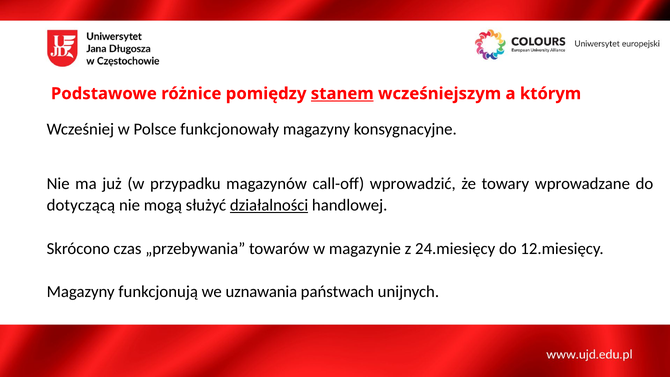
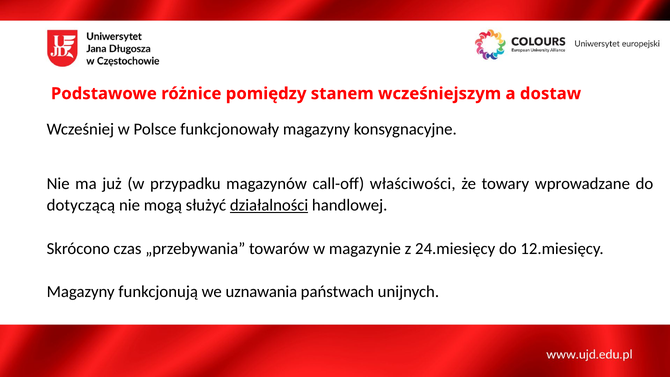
stanem underline: present -> none
którym: którym -> dostaw
wprowadzić: wprowadzić -> właściwości
